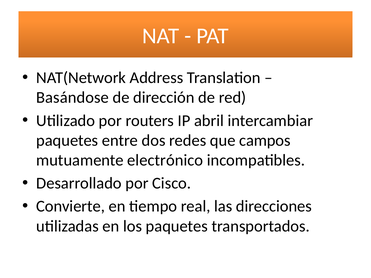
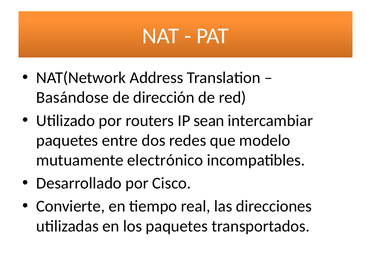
abril: abril -> sean
campos: campos -> modelo
